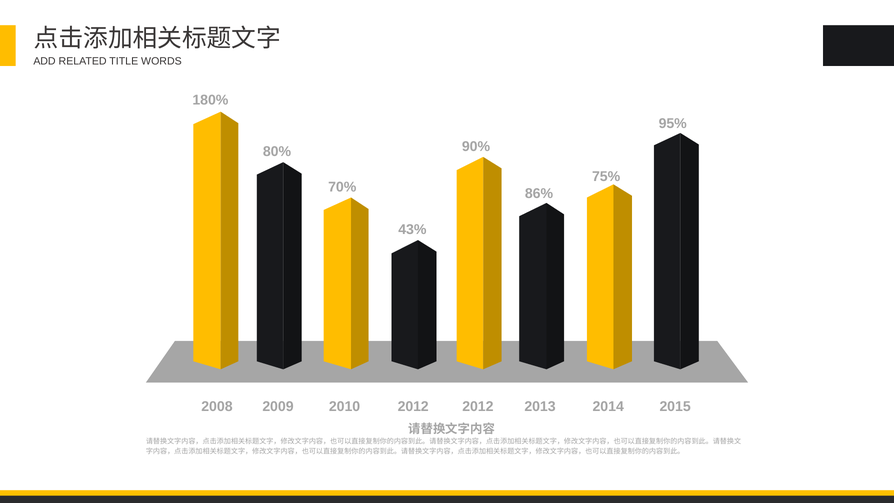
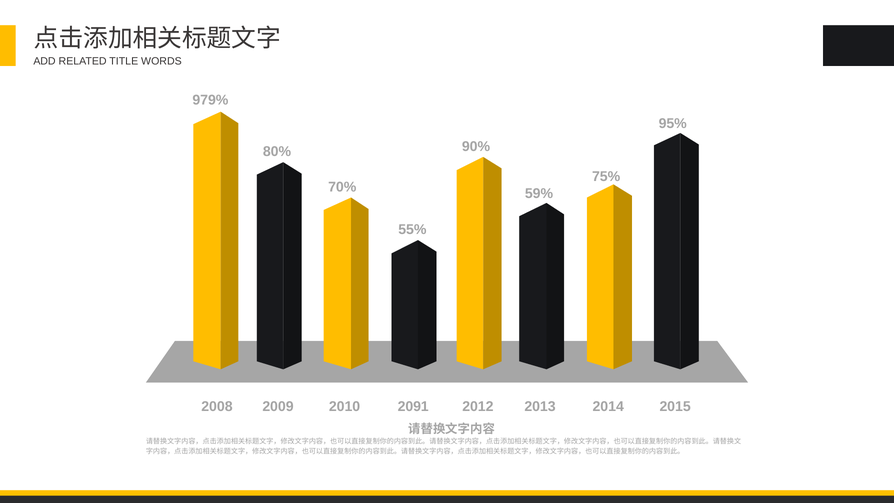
180%: 180% -> 979%
86%: 86% -> 59%
43%: 43% -> 55%
2009 2012: 2012 -> 2091
